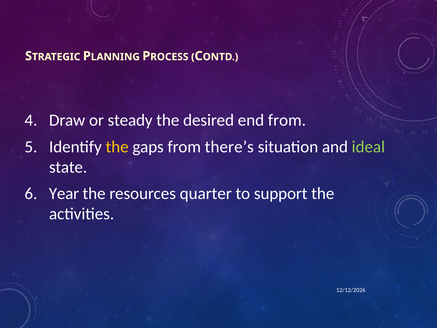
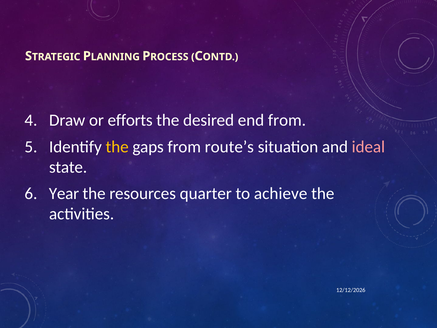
steady: steady -> efforts
there’s: there’s -> route’s
ideal colour: light green -> pink
support: support -> achieve
